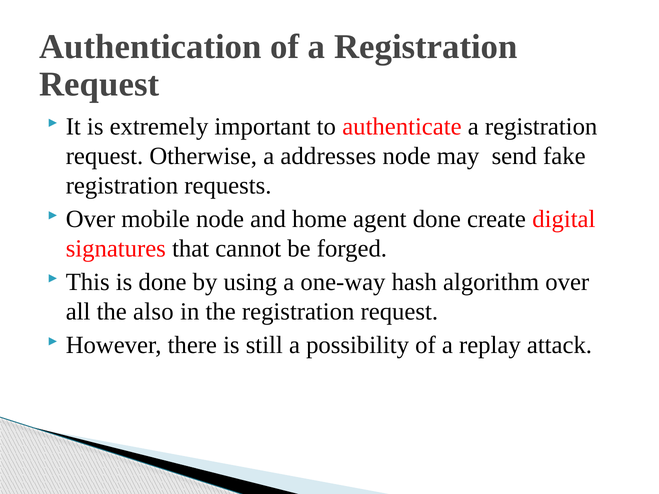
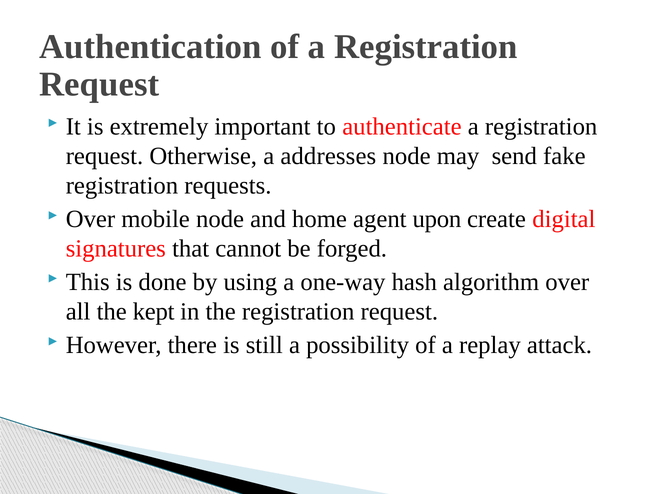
agent done: done -> upon
also: also -> kept
